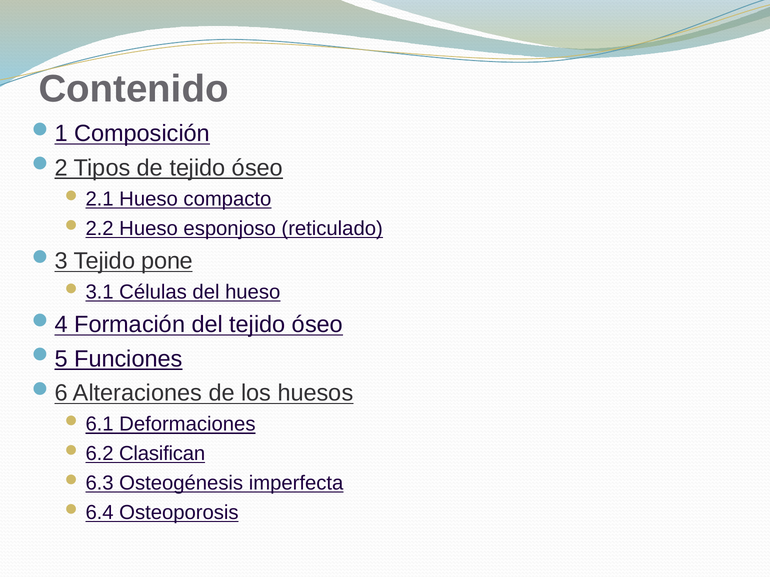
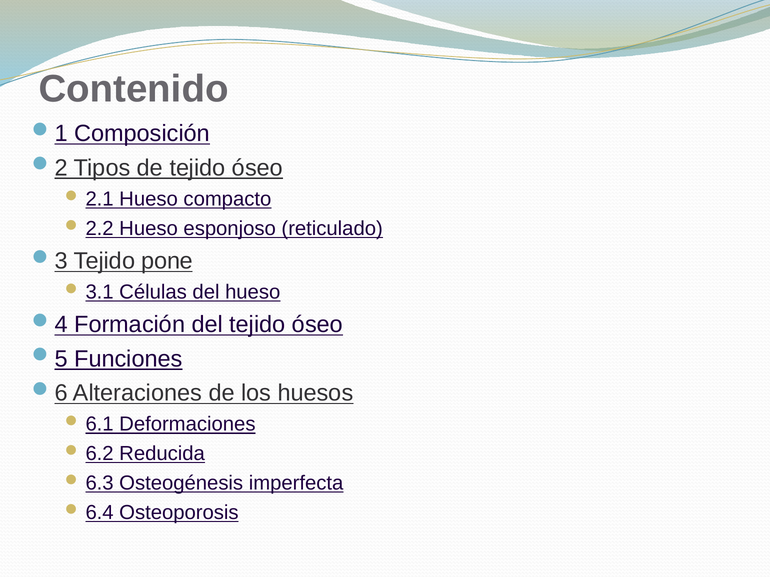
Clasifican: Clasifican -> Reducida
